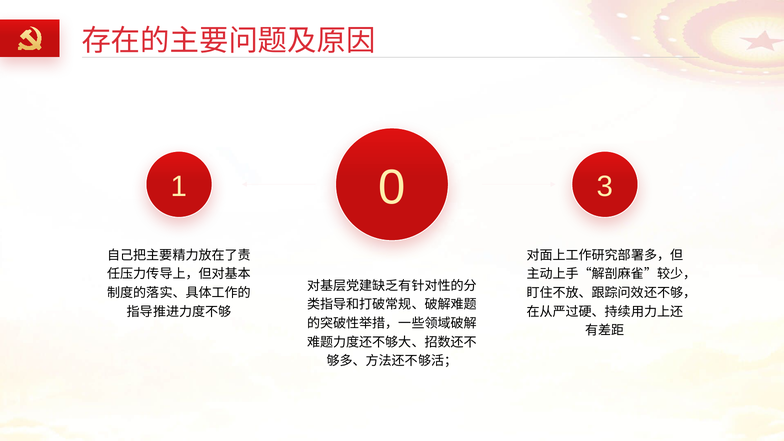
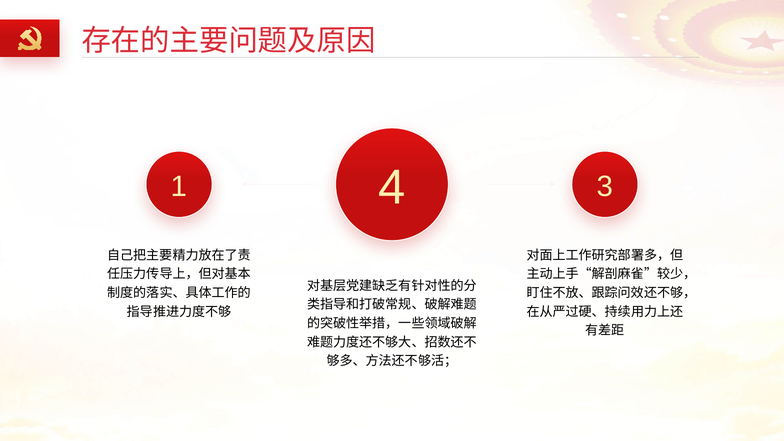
0: 0 -> 4
